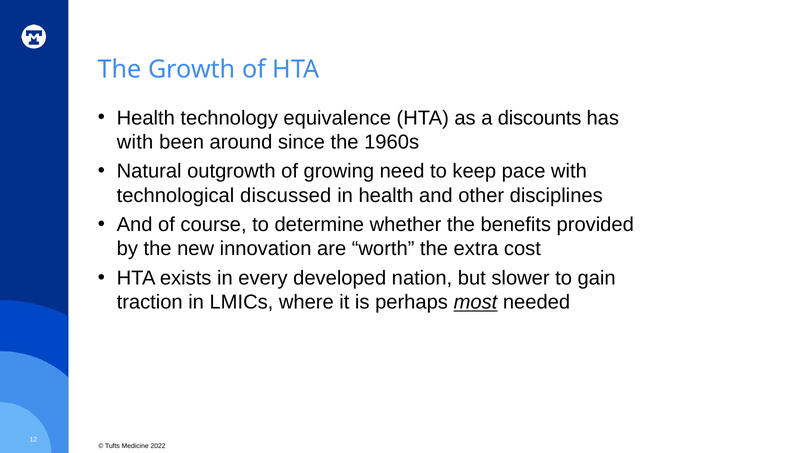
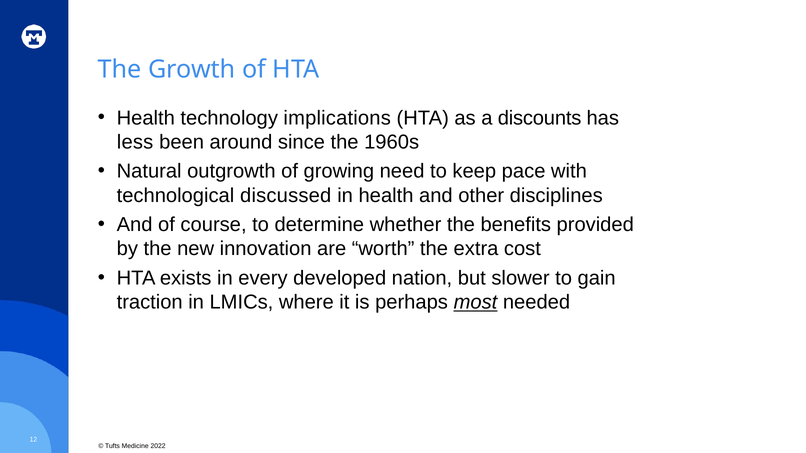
equivalence: equivalence -> implications
with at (135, 142): with -> less
